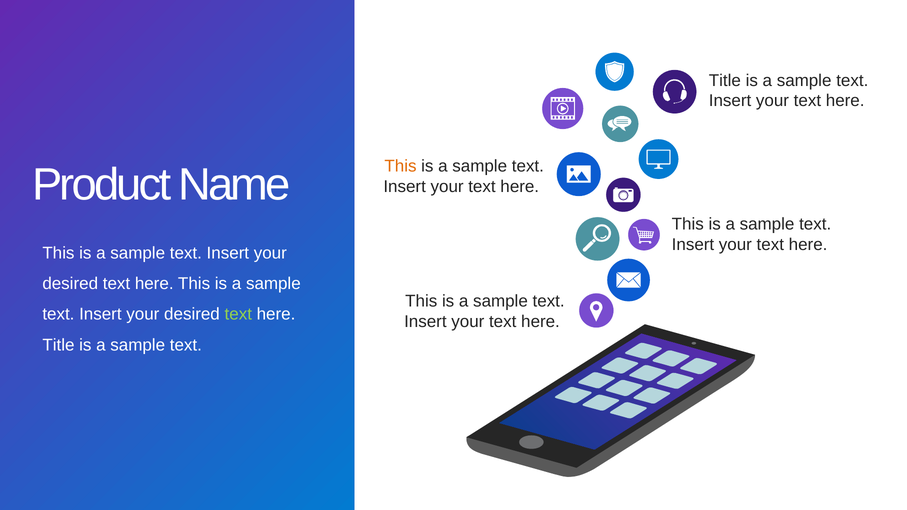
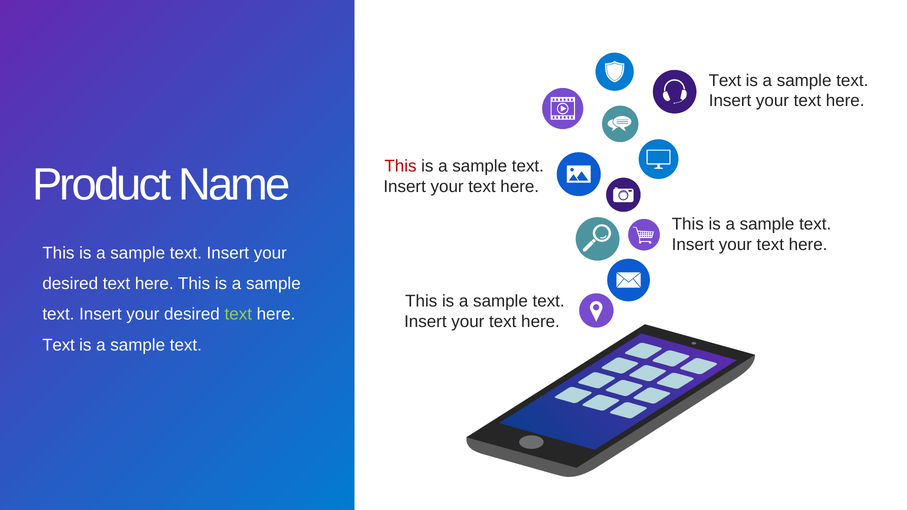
Title at (725, 80): Title -> Text
This at (400, 166) colour: orange -> red
Title at (58, 345): Title -> Text
